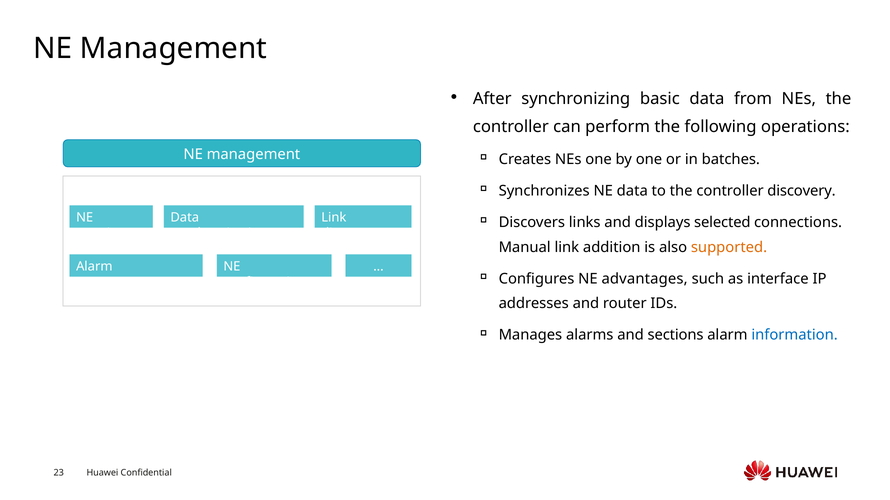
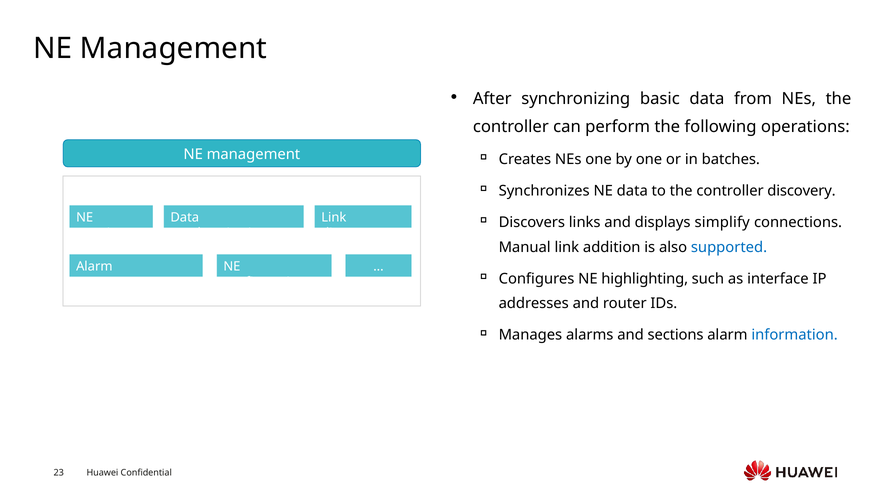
selected: selected -> simplify
supported colour: orange -> blue
advantages: advantages -> highlighting
